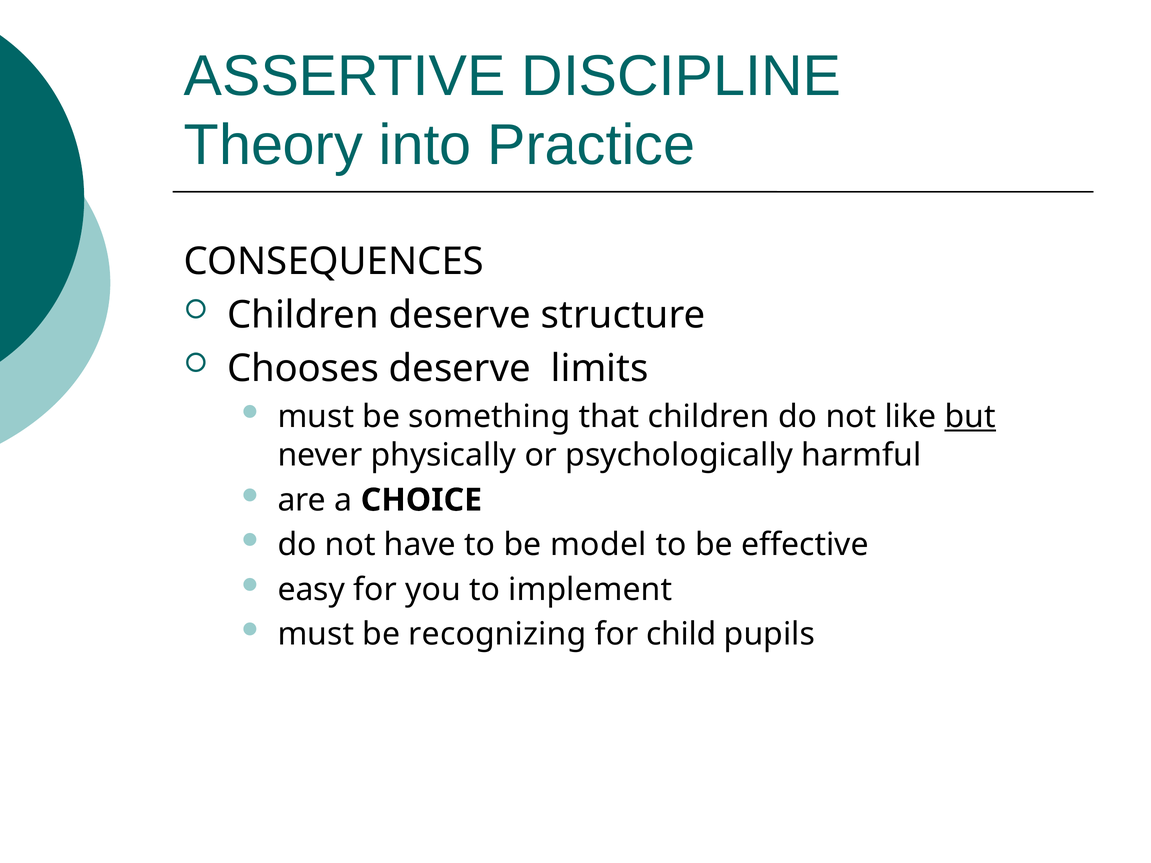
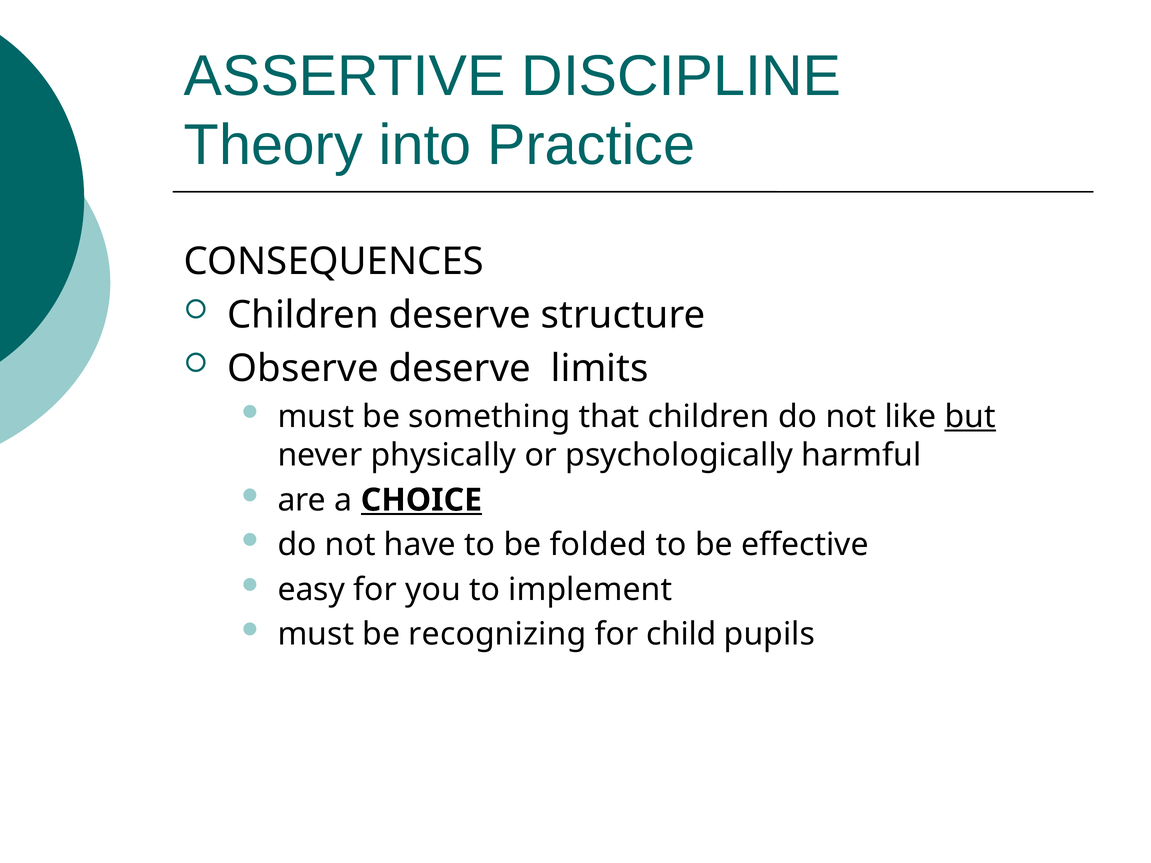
Chooses: Chooses -> Observe
CHOICE underline: none -> present
model: model -> folded
